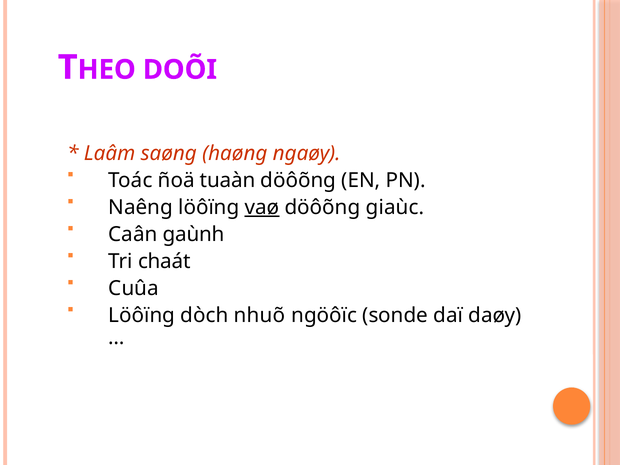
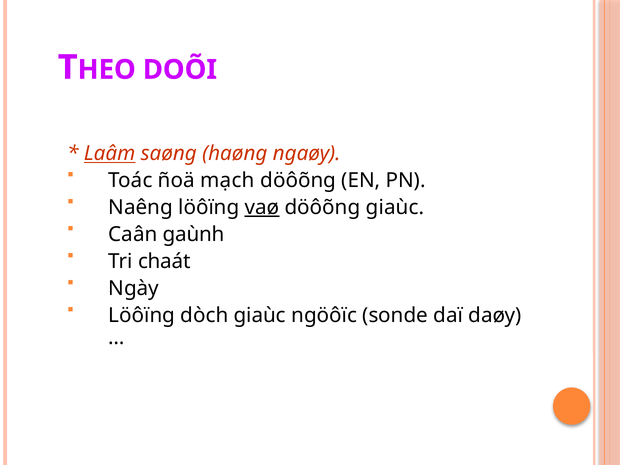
Laâm underline: none -> present
tuaàn: tuaàn -> mạch
Cuûa: Cuûa -> Ngày
dòch nhuõ: nhuõ -> giaùc
